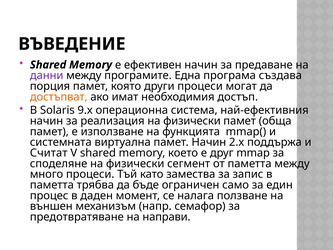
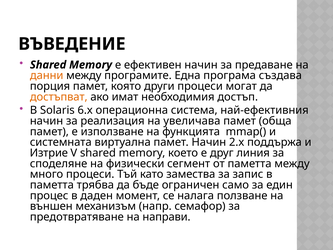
данни colour: purple -> orange
9.x: 9.x -> 6.x
реализация на физически: физически -> увеличава
Считат: Считат -> Изтрие
mmap: mmap -> линия
